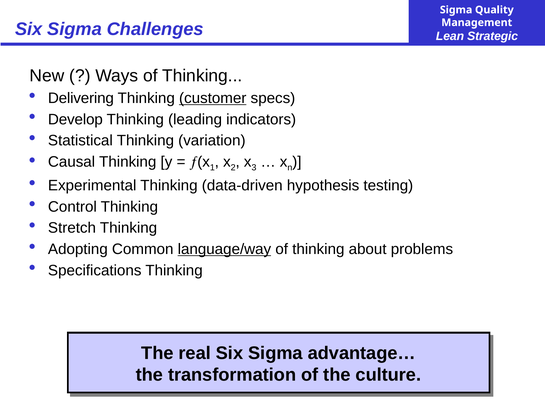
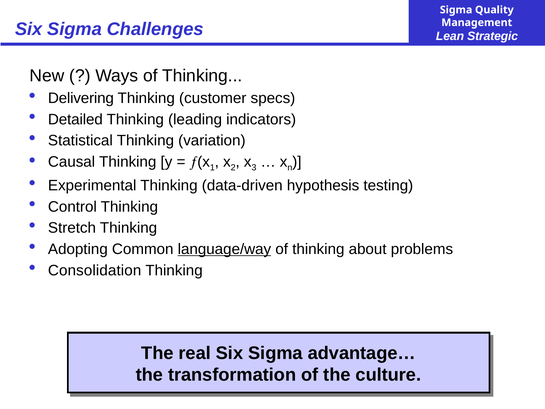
customer underline: present -> none
Develop: Develop -> Detailed
Specifications: Specifications -> Consolidation
